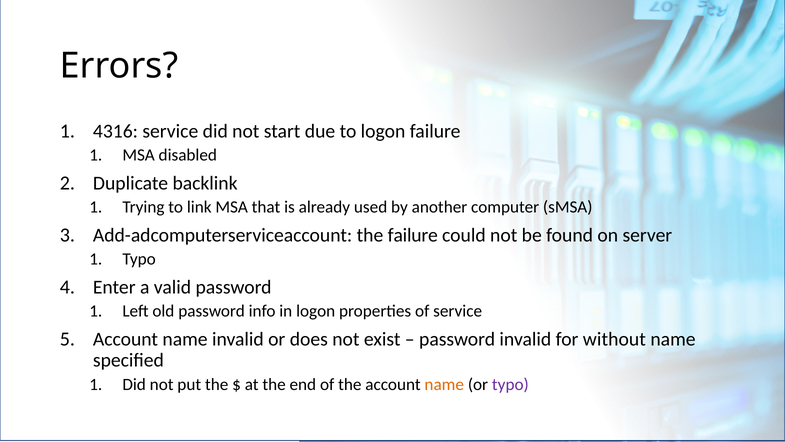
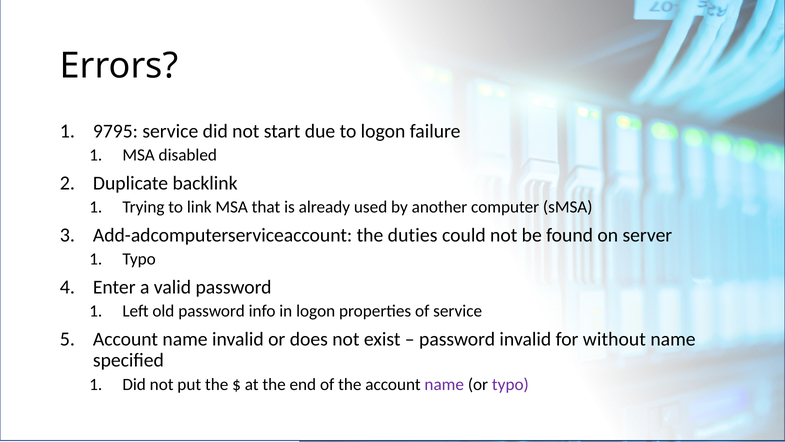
4316: 4316 -> 9795
the failure: failure -> duties
name at (444, 384) colour: orange -> purple
